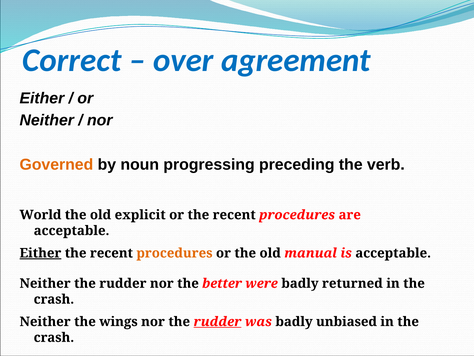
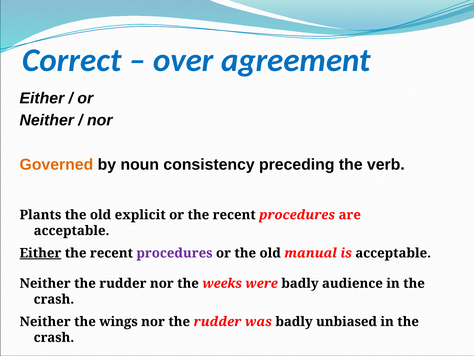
progressing: progressing -> consistency
World: World -> Plants
procedures at (174, 253) colour: orange -> purple
better: better -> weeks
returned: returned -> audience
rudder at (217, 321) underline: present -> none
